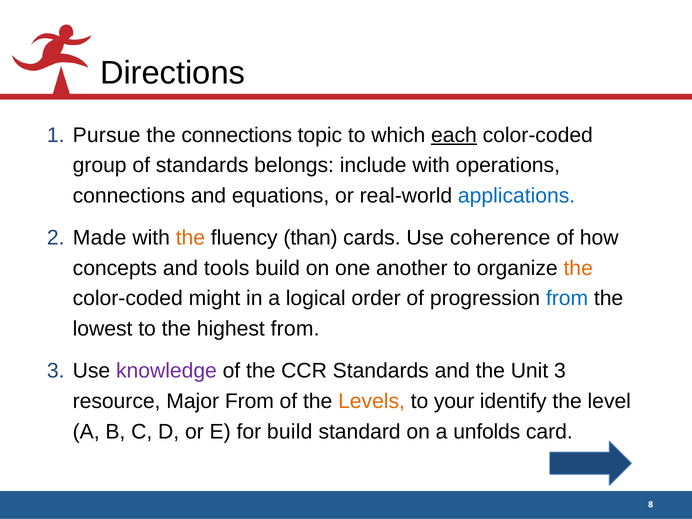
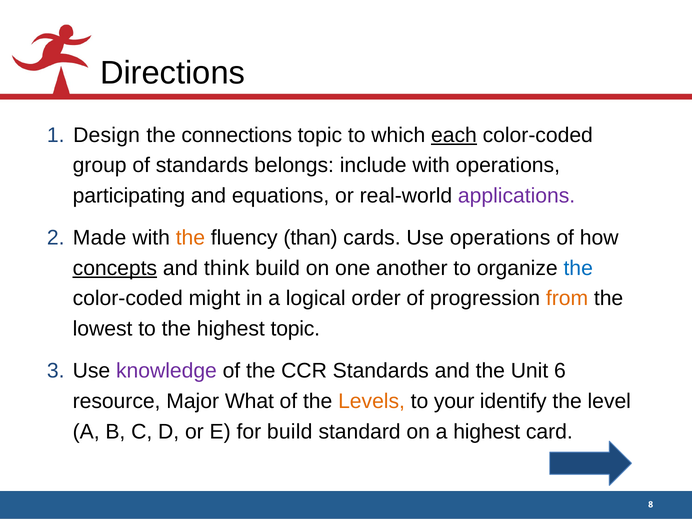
Pursue: Pursue -> Design
connections at (129, 196): connections -> participating
applications colour: blue -> purple
Use coherence: coherence -> operations
concepts underline: none -> present
tools: tools -> think
the at (578, 268) colour: orange -> blue
from at (567, 299) colour: blue -> orange
highest from: from -> topic
Unit 3: 3 -> 6
Major From: From -> What
a unfolds: unfolds -> highest
